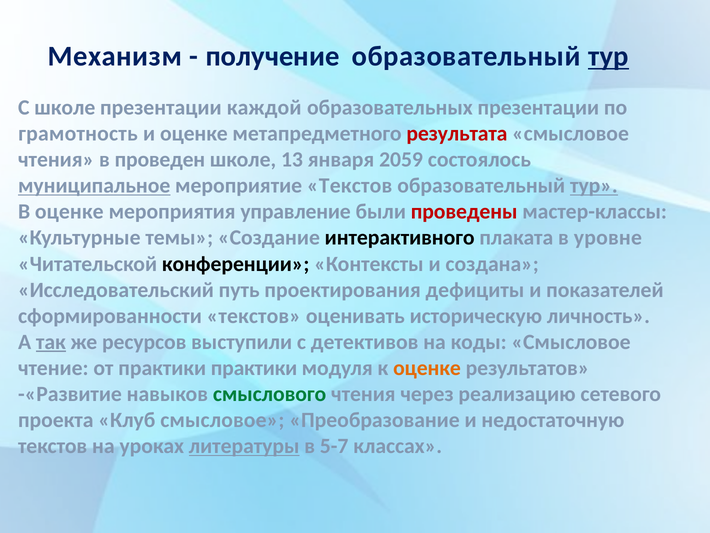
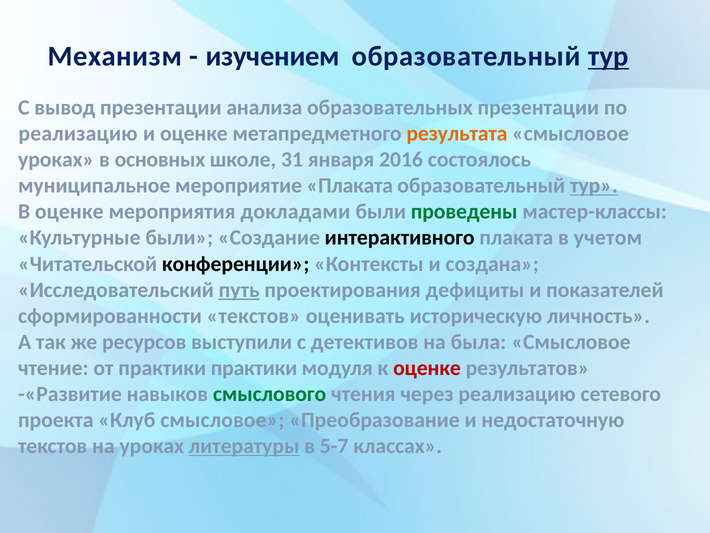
получение: получение -> изучением
С школе: школе -> вывод
каждой: каждой -> анализа
грамотность at (78, 133): грамотность -> реализацию
результата colour: red -> orange
чтения at (56, 160): чтения -> уроках
проведен: проведен -> основных
13: 13 -> 31
2059: 2059 -> 2016
муниципальное underline: present -> none
мероприятие Текстов: Текстов -> Плаката
управление: управление -> докладами
проведены colour: red -> green
Культурные темы: темы -> были
уровне: уровне -> учетом
путь underline: none -> present
так underline: present -> none
коды: коды -> была
оценке at (427, 368) colour: orange -> red
